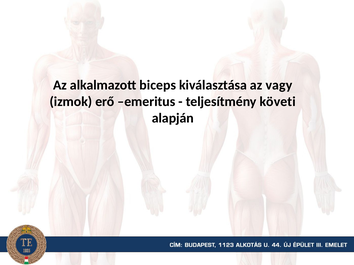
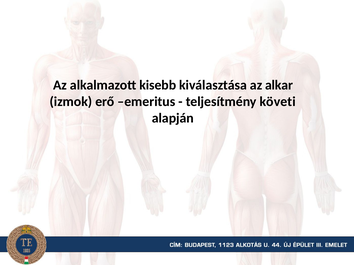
biceps: biceps -> kisebb
vagy: vagy -> alkar
